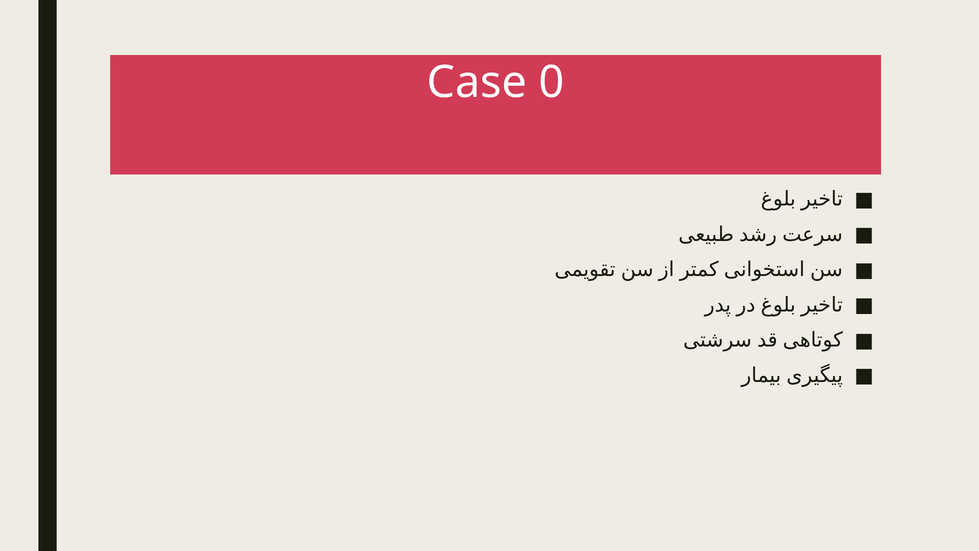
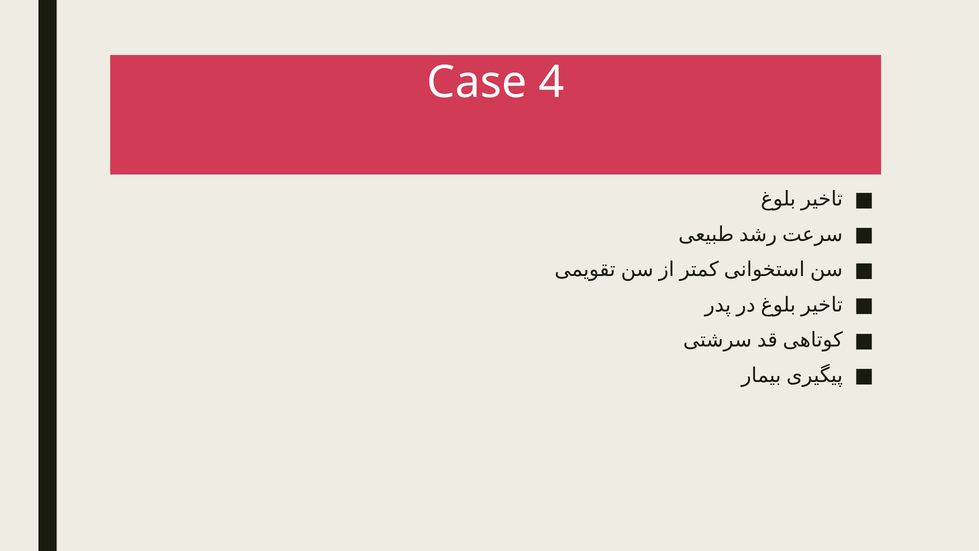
0: 0 -> 4
